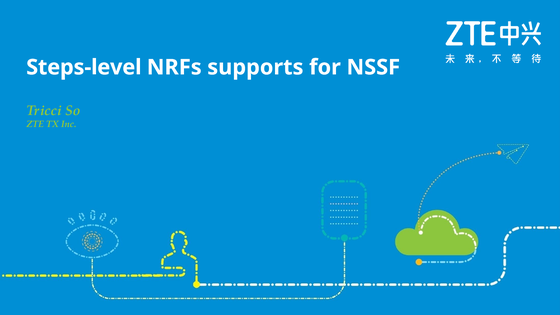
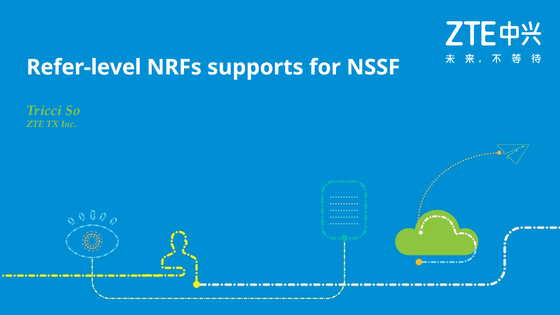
Steps-level: Steps-level -> Refer-level
